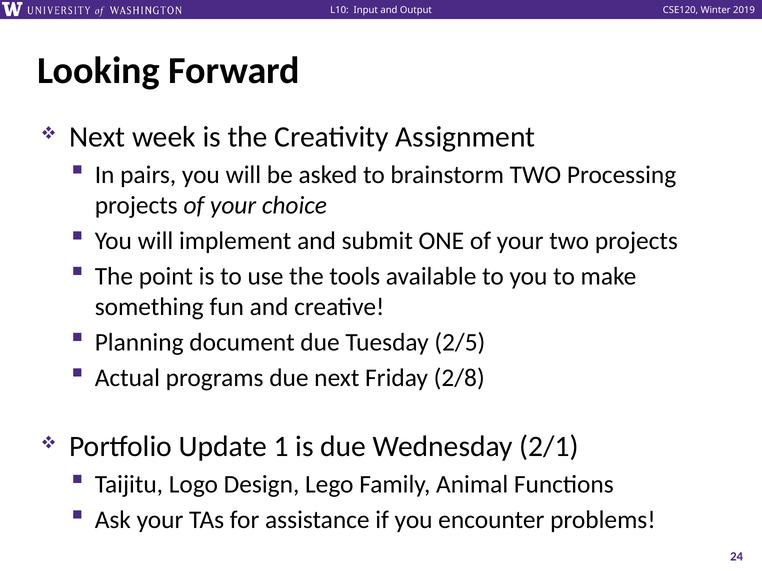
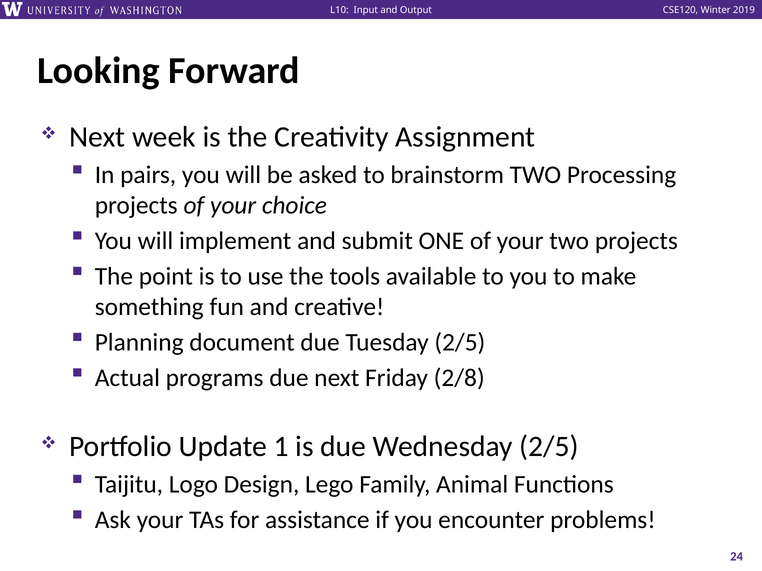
Wednesday 2/1: 2/1 -> 2/5
